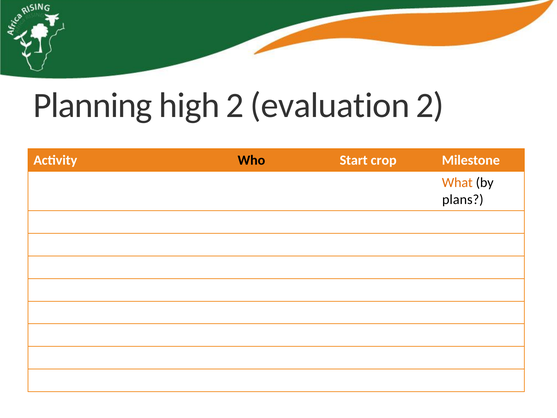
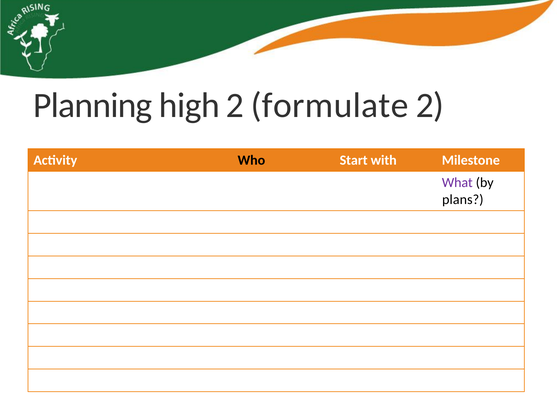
evaluation: evaluation -> formulate
crop: crop -> with
What colour: orange -> purple
